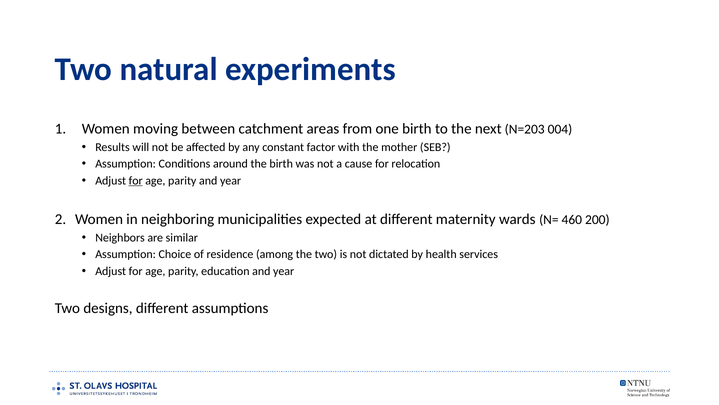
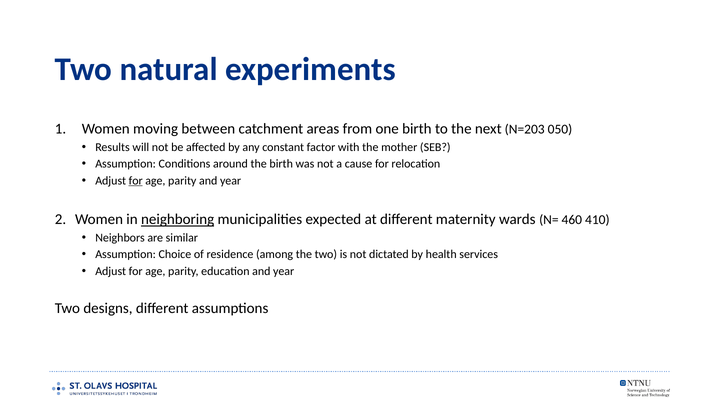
004: 004 -> 050
neighboring underline: none -> present
200: 200 -> 410
